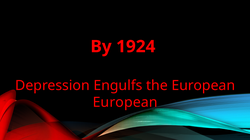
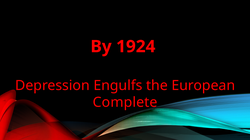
European at (125, 103): European -> Complete
